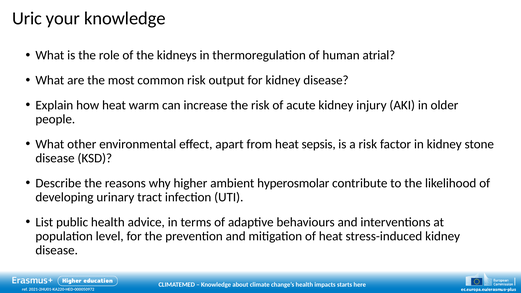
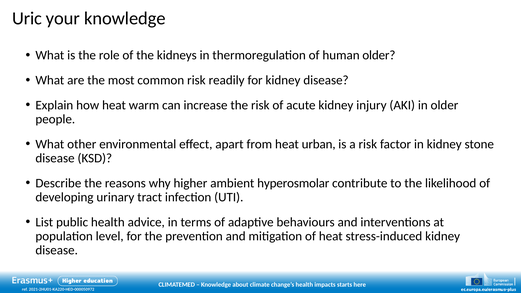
human atrial: atrial -> older
output: output -> readily
sepsis: sepsis -> urban
